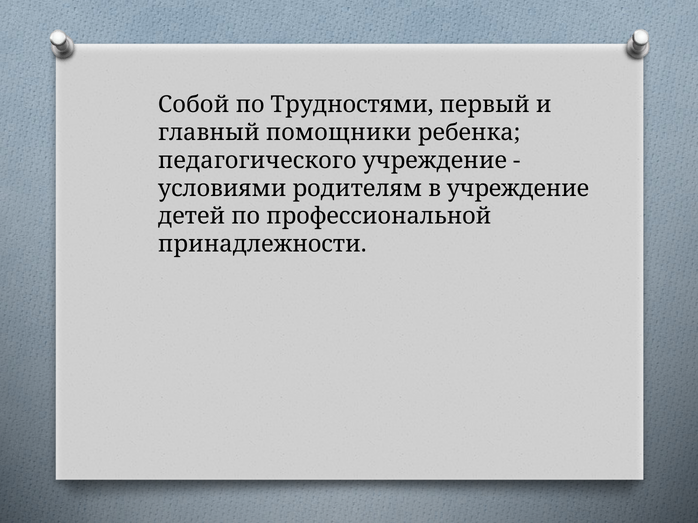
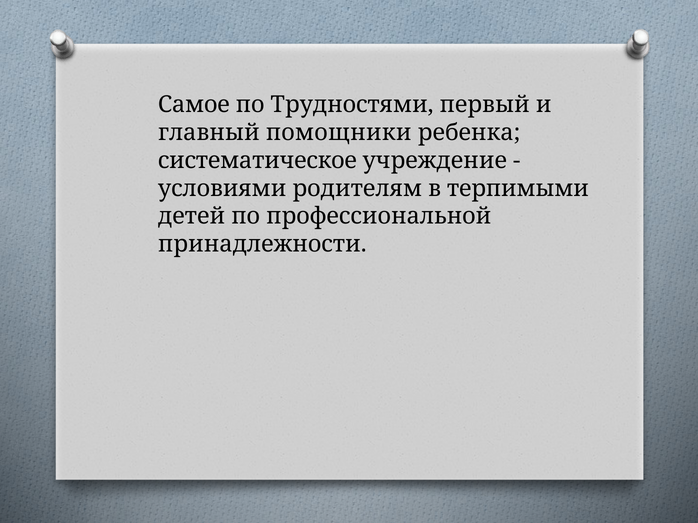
Собой: Собой -> Самое
педагогического: педагогического -> систематическое
в учреждение: учреждение -> терпимыми
